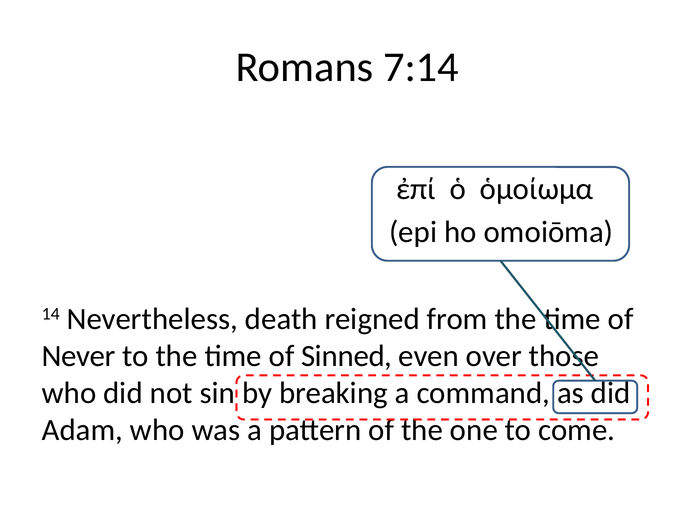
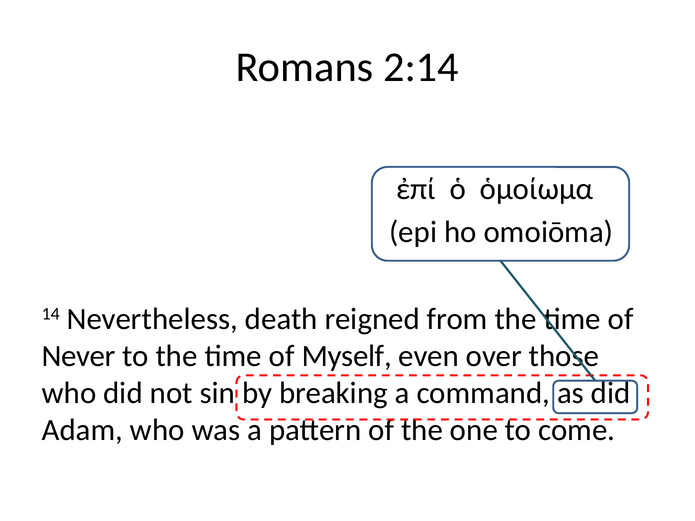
7:14: 7:14 -> 2:14
Sinned: Sinned -> Myself
